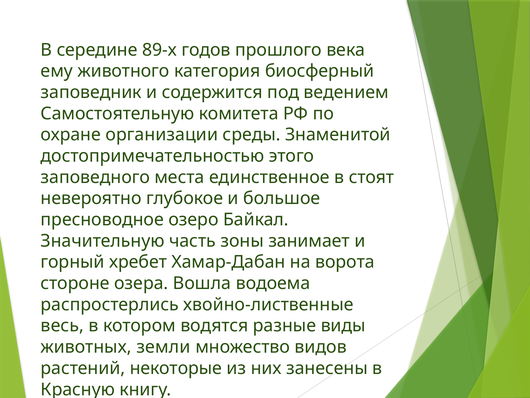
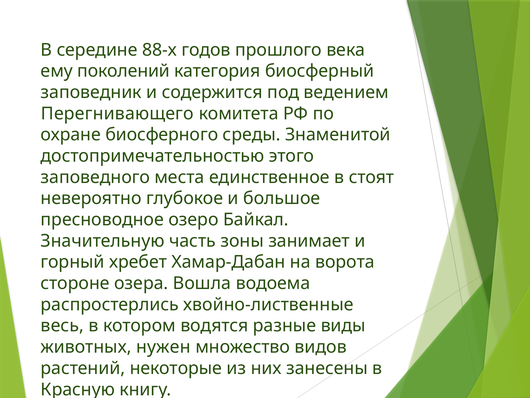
89-х: 89-х -> 88-х
животного: животного -> поколений
Самостоятельную: Самостоятельную -> Перегнивающего
организации: организации -> биосферного
земли: земли -> нужен
